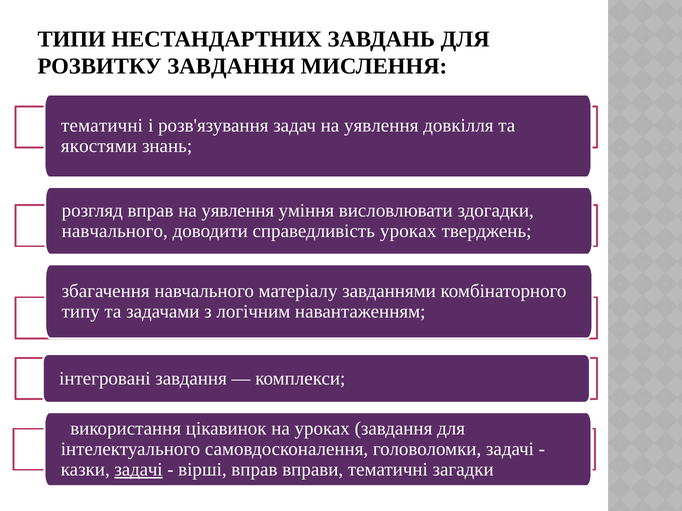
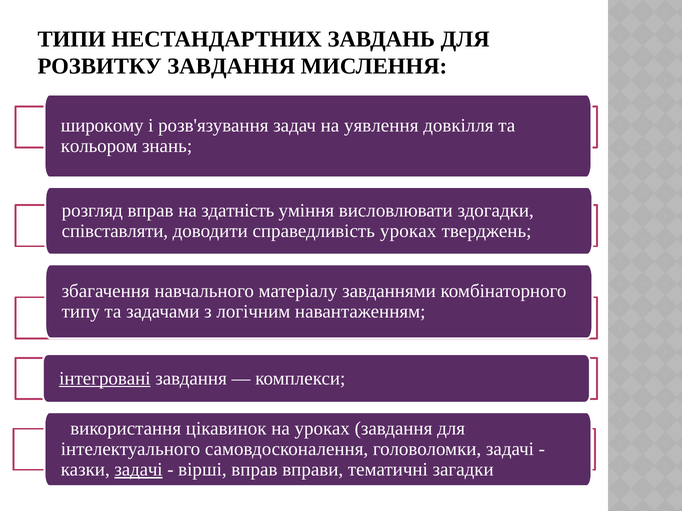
тематичні at (102, 126): тематичні -> широкому
якостями: якостями -> кольором
вправ на уявлення: уявлення -> здатність
навчального at (115, 231): навчального -> співставляти
інтегровані underline: none -> present
